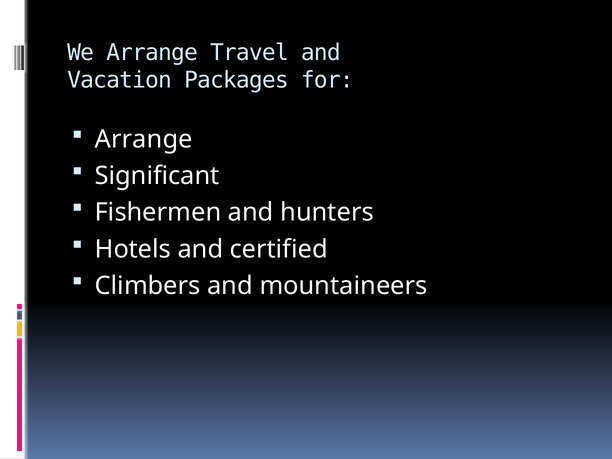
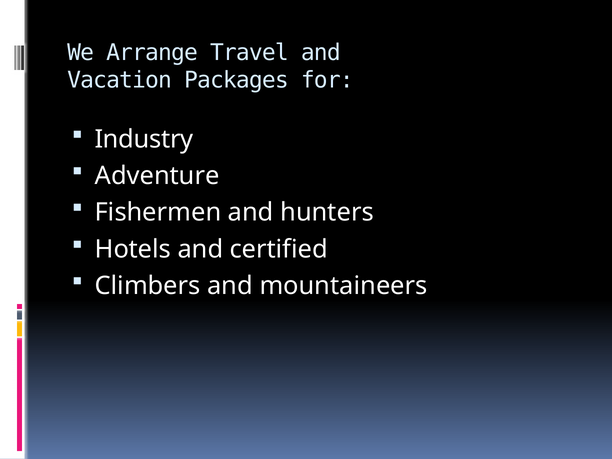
Arrange at (144, 139): Arrange -> Industry
Significant: Significant -> Adventure
